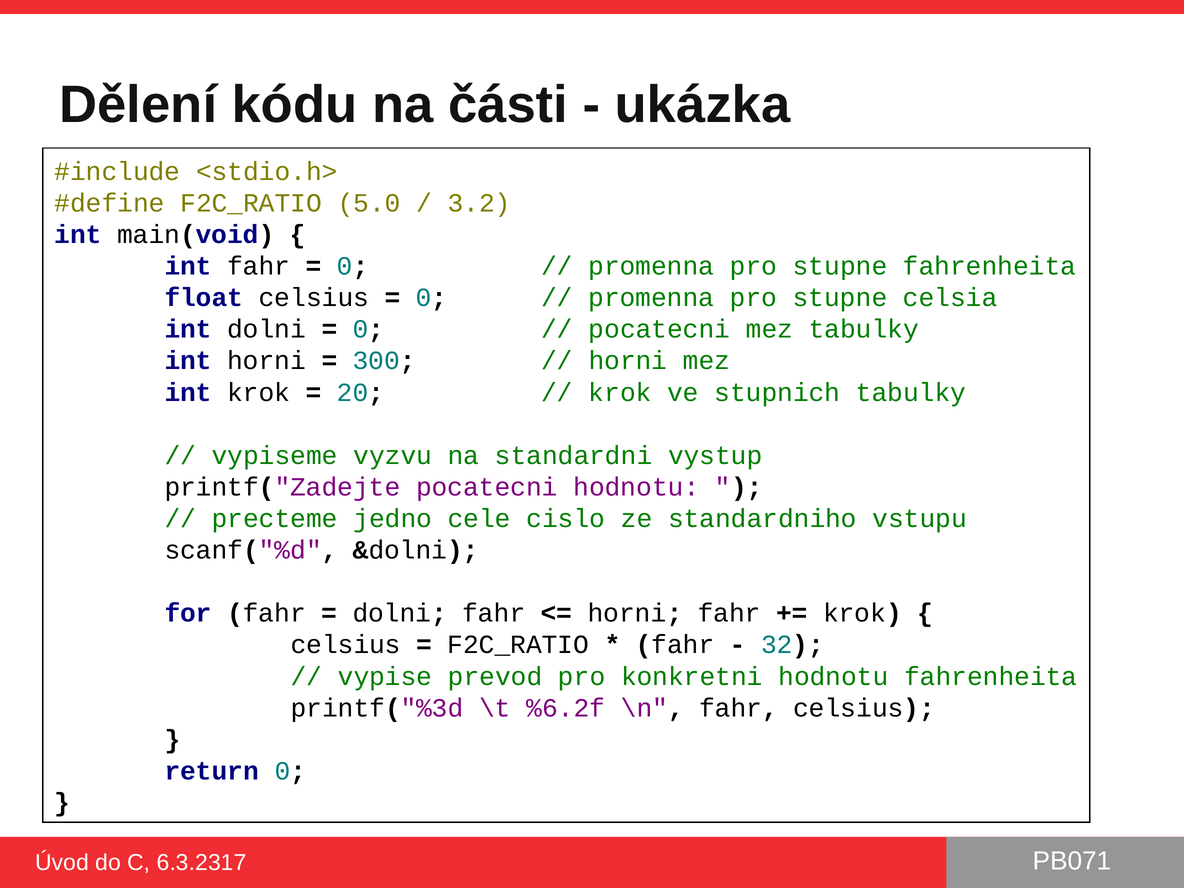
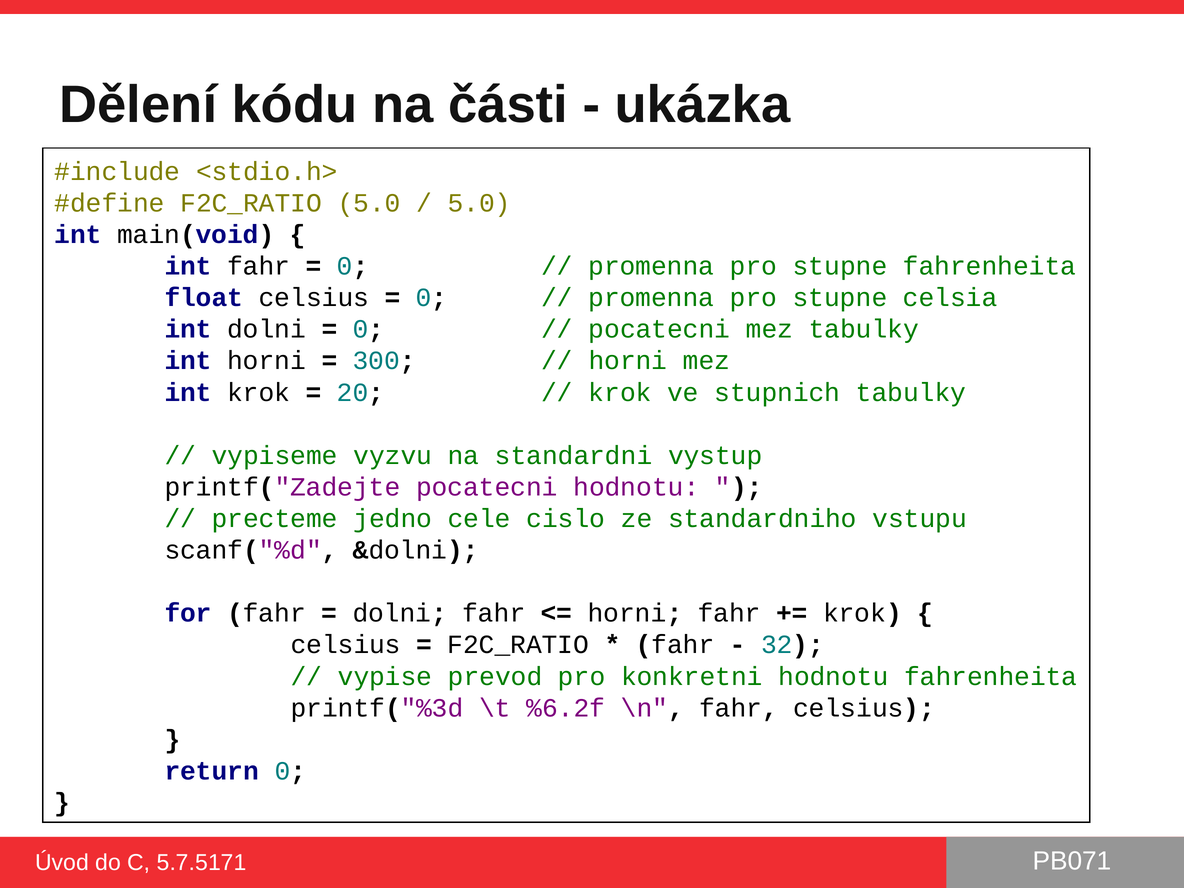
3.2 at (479, 203): 3.2 -> 5.0
6.3.2317: 6.3.2317 -> 5.7.5171
